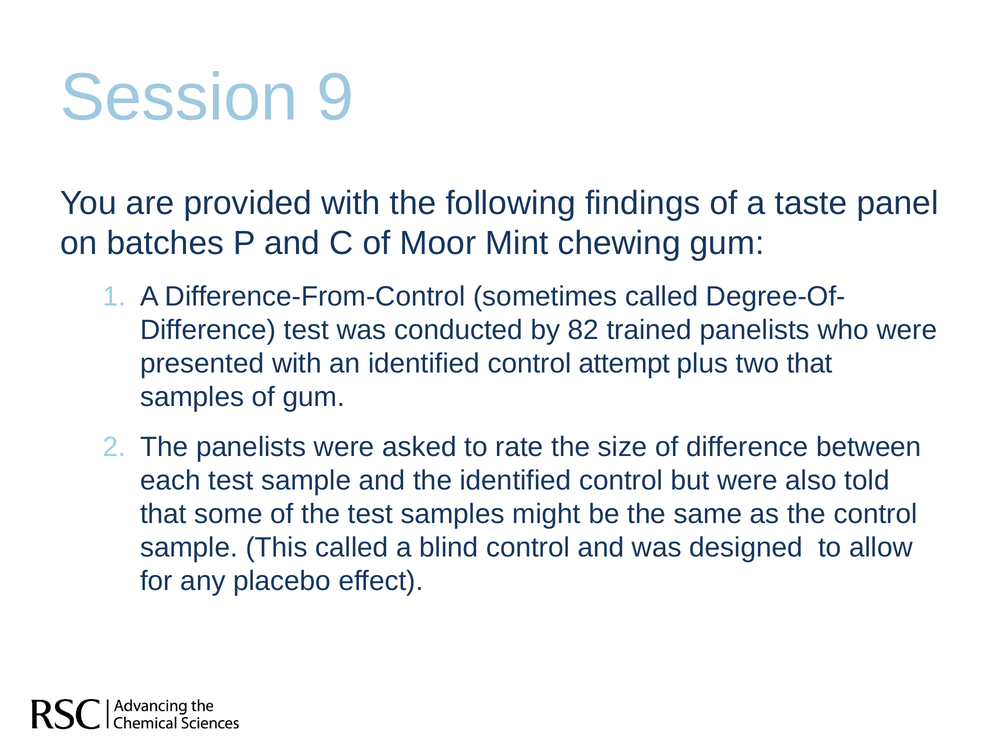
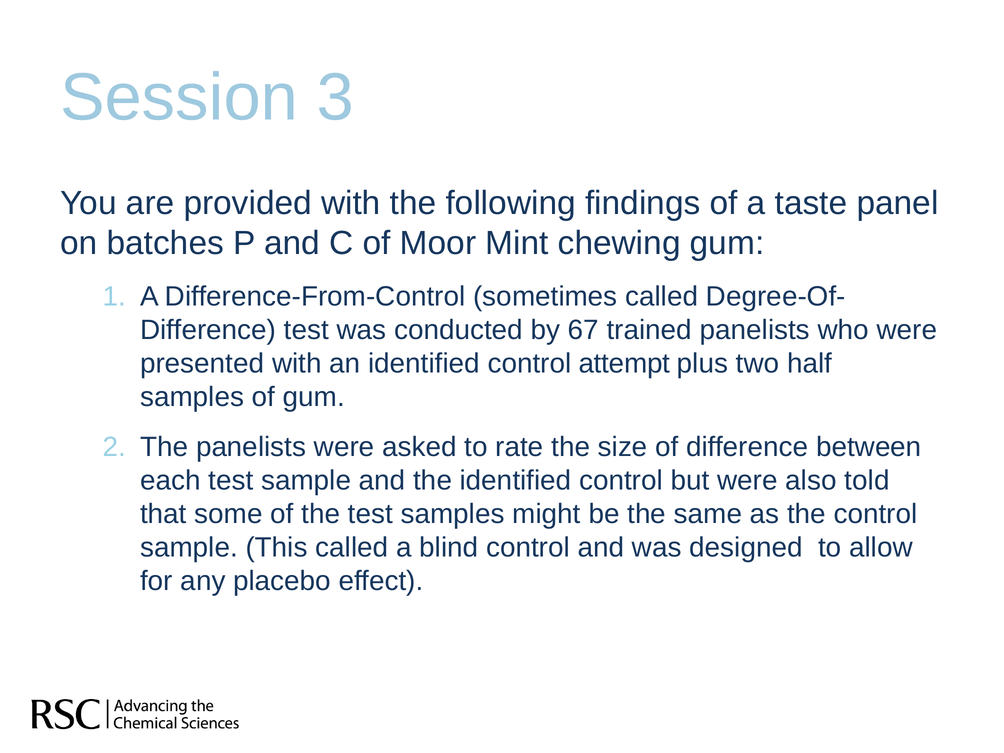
9: 9 -> 3
82: 82 -> 67
two that: that -> half
